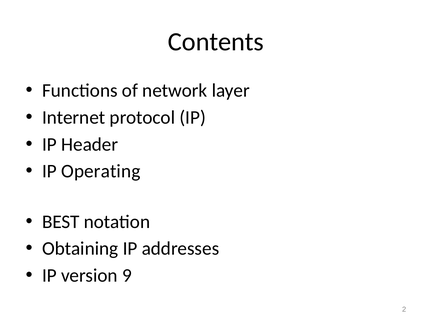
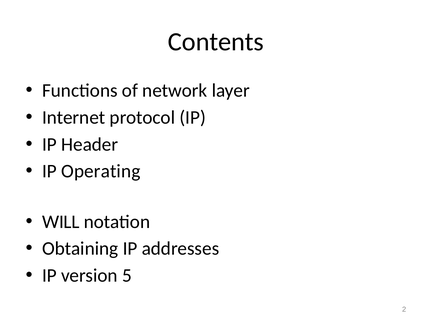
BEST: BEST -> WILL
9: 9 -> 5
